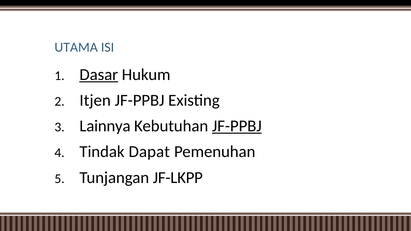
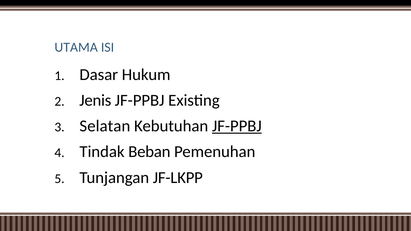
Dasar underline: present -> none
Itjen: Itjen -> Jenis
Lainnya: Lainnya -> Selatan
Dapat: Dapat -> Beban
